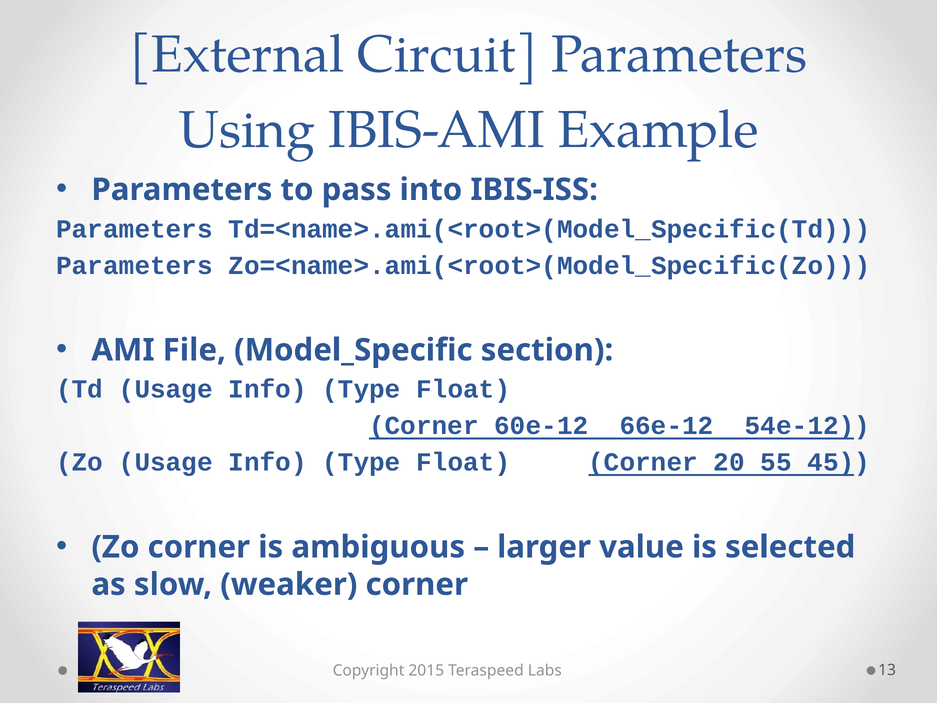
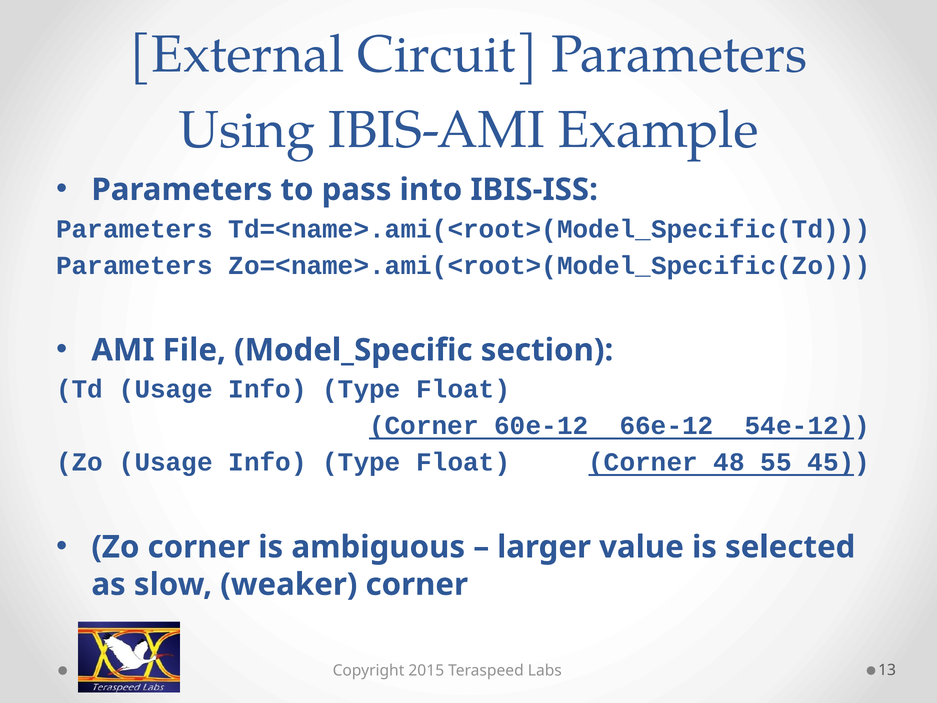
20: 20 -> 48
